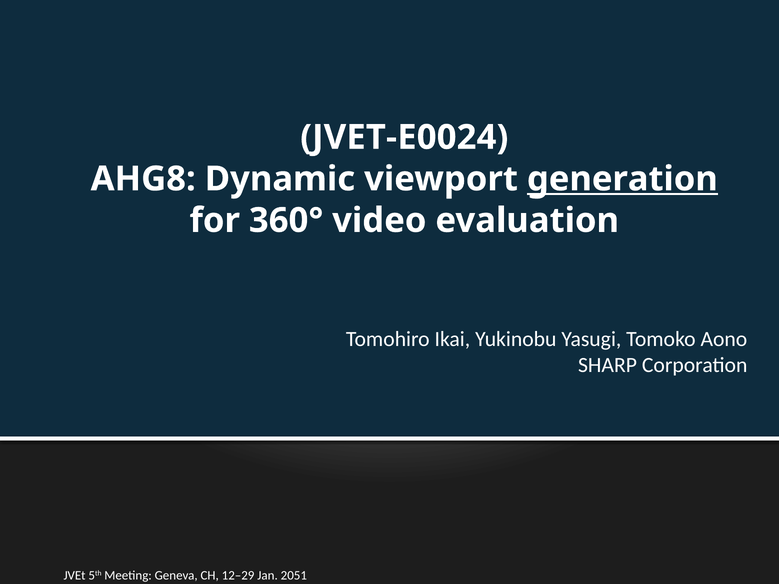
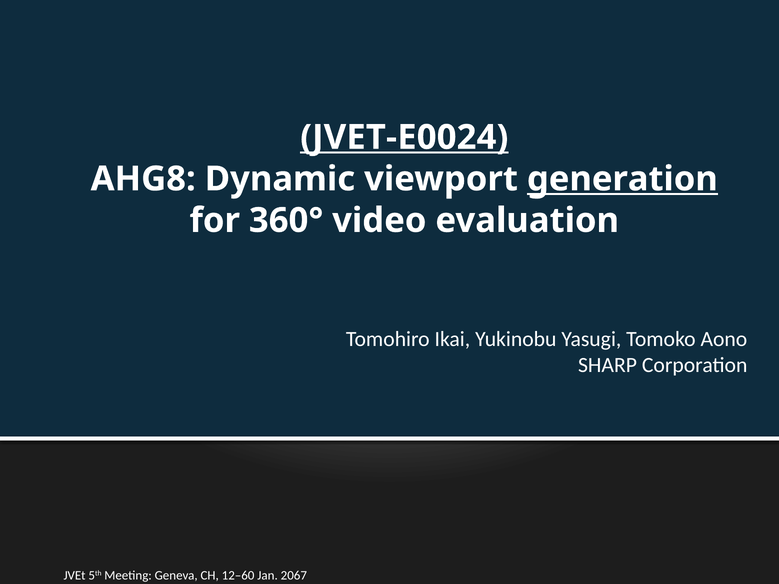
JVET-E0024 underline: none -> present
12–29: 12–29 -> 12–60
2051: 2051 -> 2067
